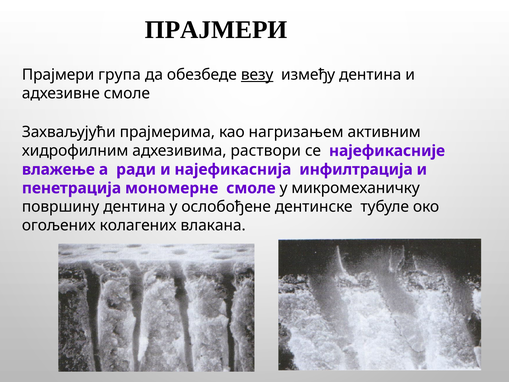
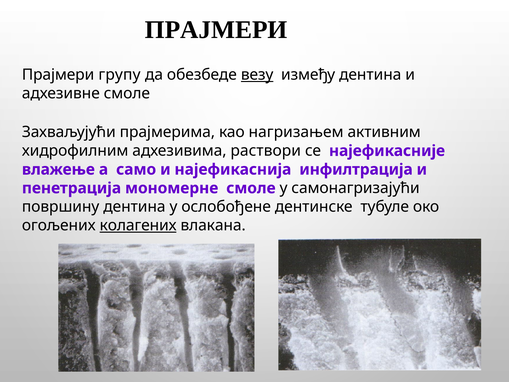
група: група -> групу
ради: ради -> само
микромеханичку: микромеханичку -> самонагризајући
колагених underline: none -> present
